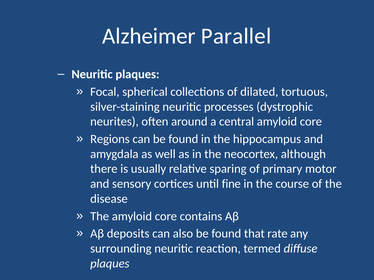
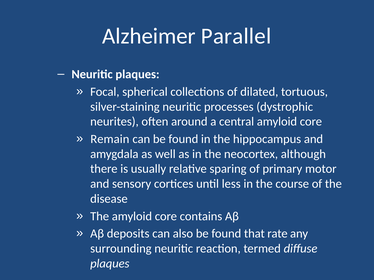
Regions: Regions -> Remain
fine: fine -> less
